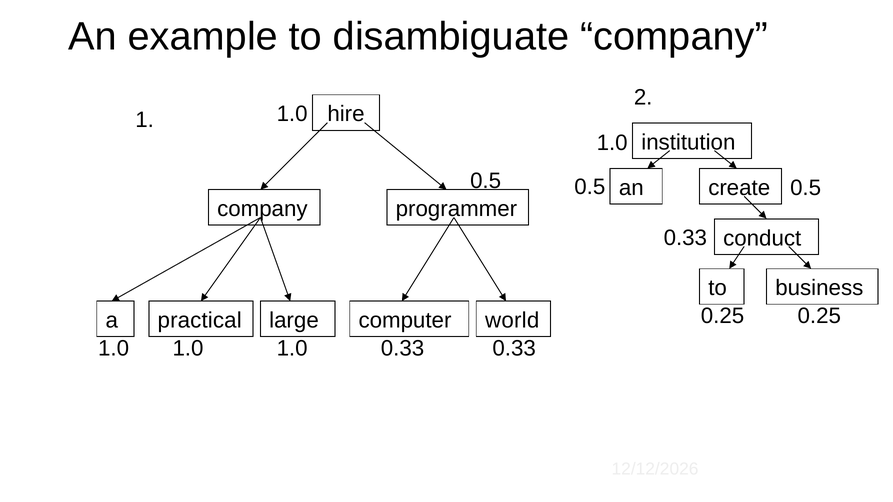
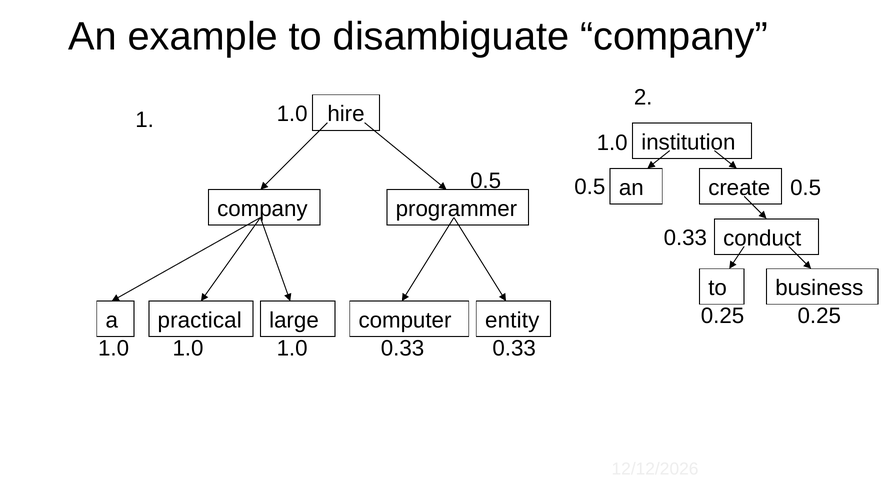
world: world -> entity
